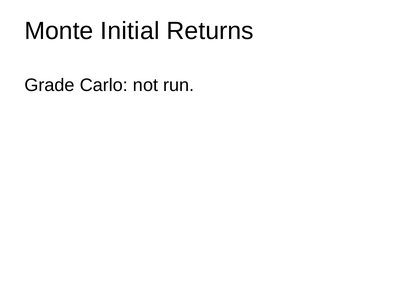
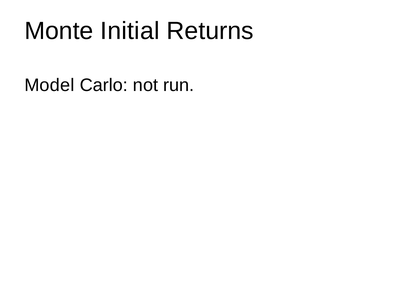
Grade: Grade -> Model
